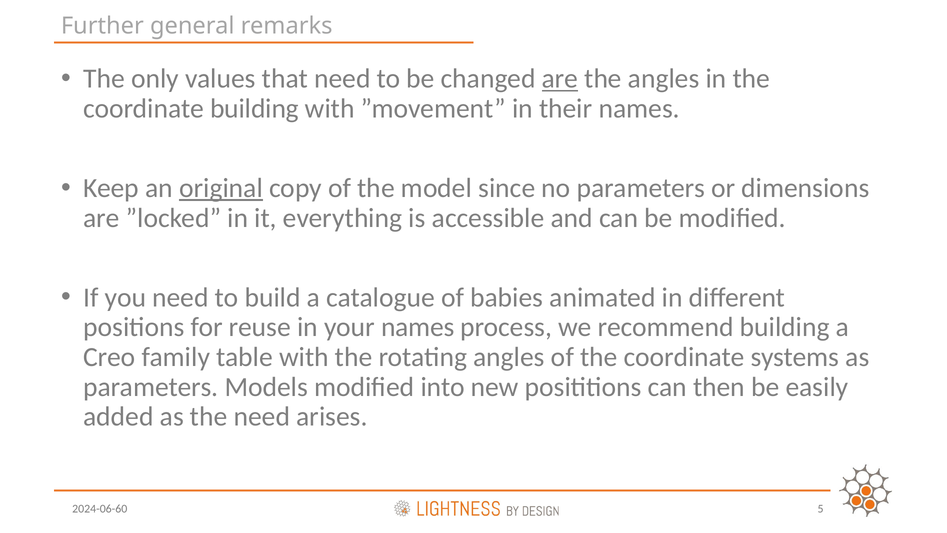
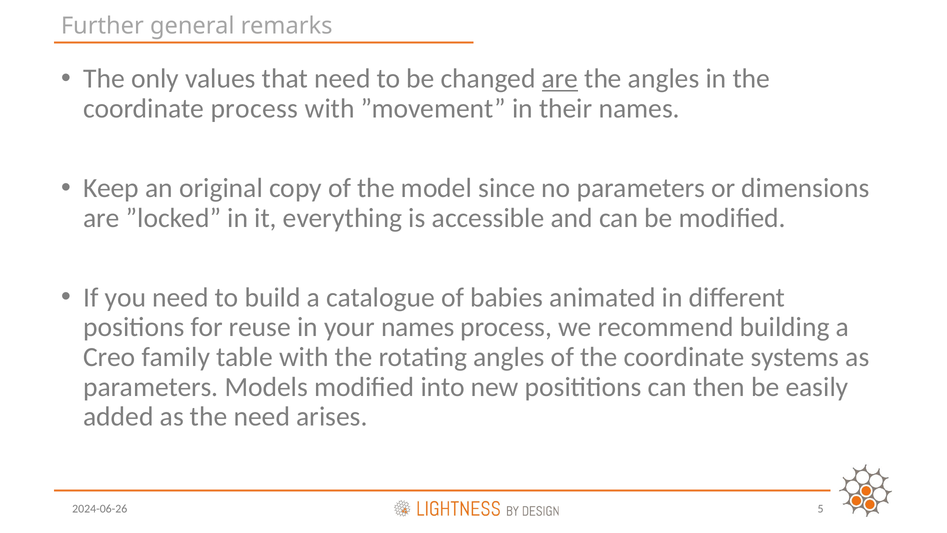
coordinate building: building -> process
original underline: present -> none
2024-06-60: 2024-06-60 -> 2024-06-26
